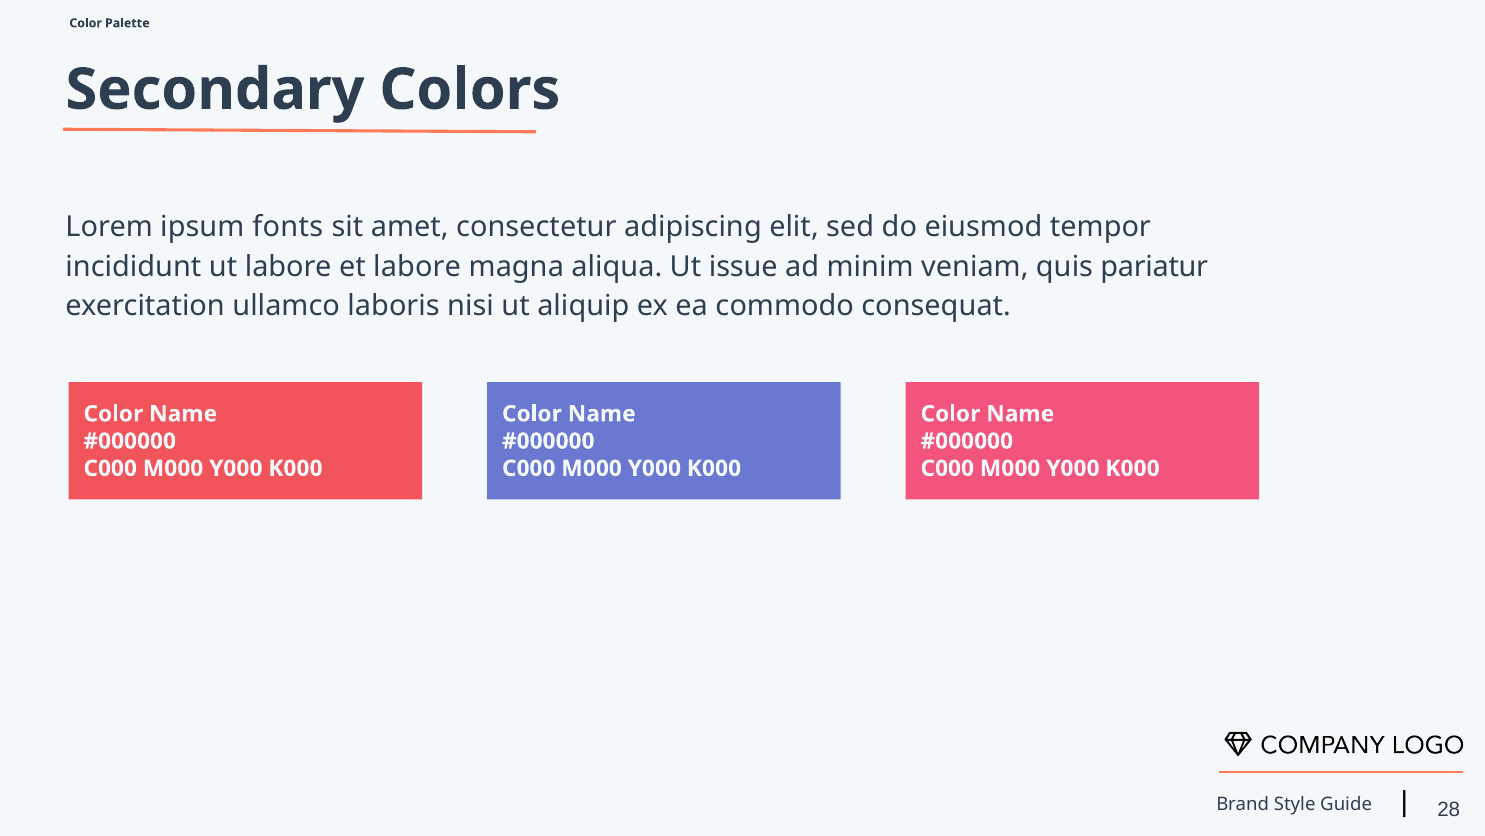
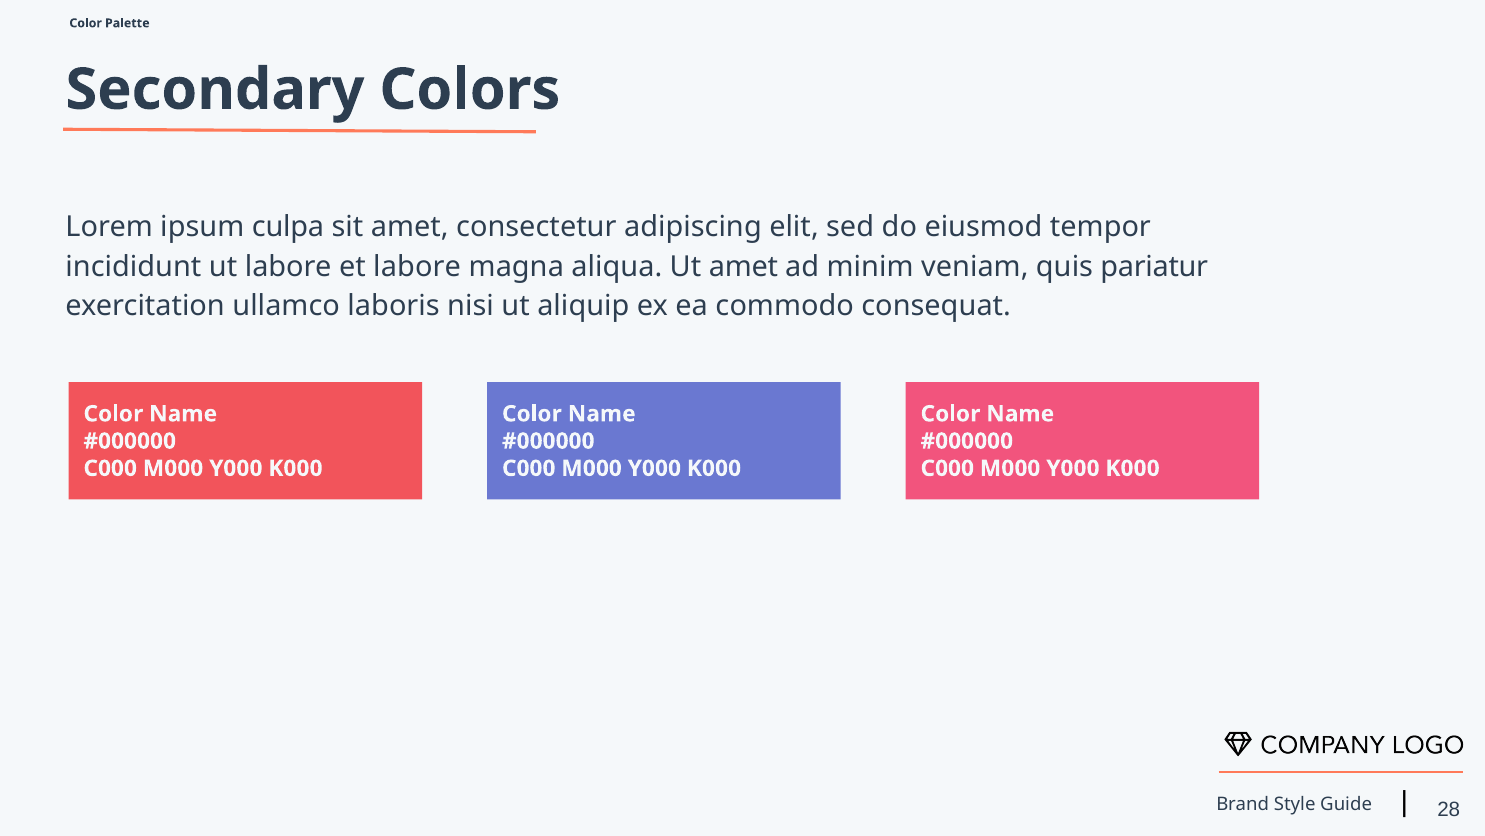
fonts: fonts -> culpa
Ut issue: issue -> amet
